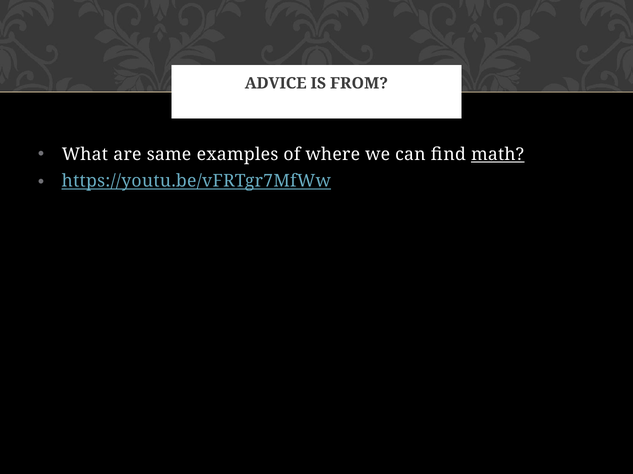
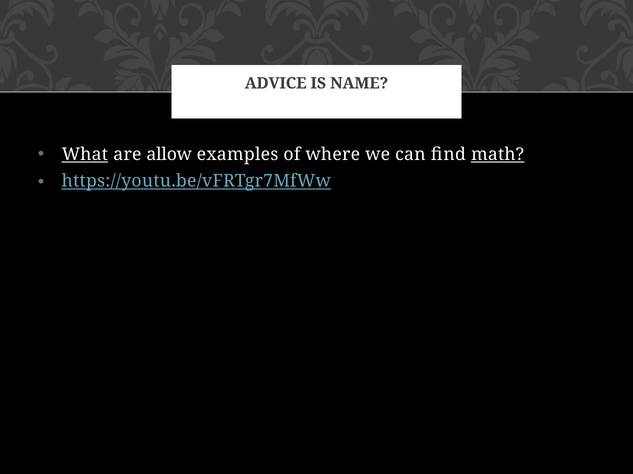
FROM: FROM -> NAME
What underline: none -> present
same: same -> allow
